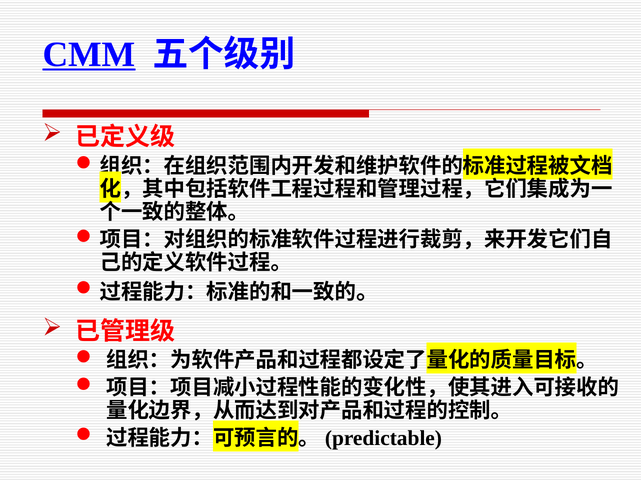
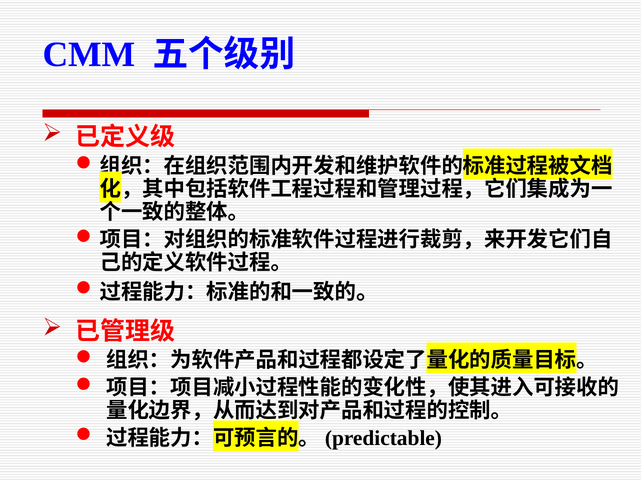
CMM underline: present -> none
